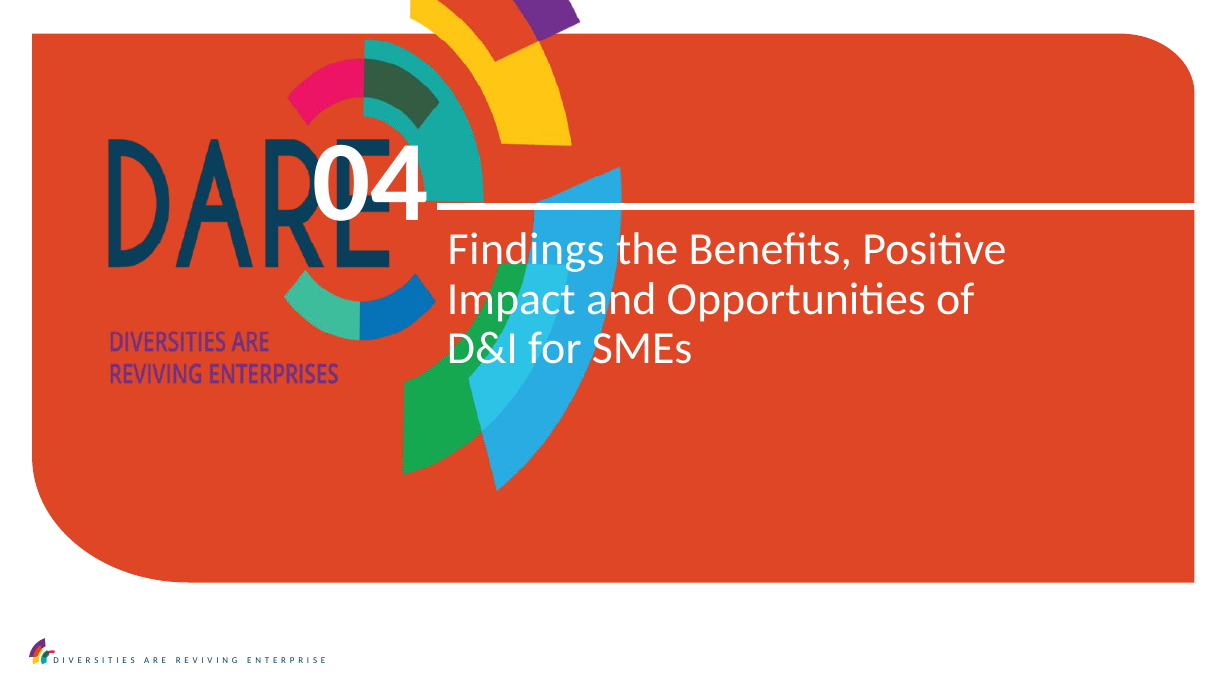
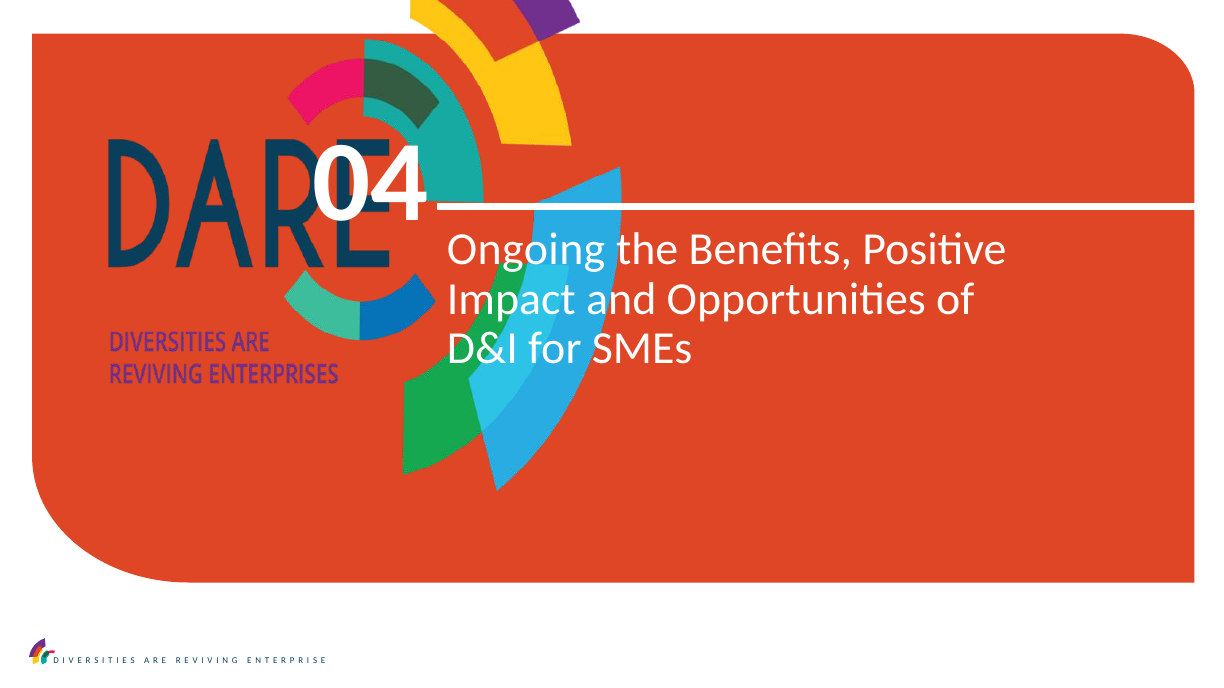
Findings: Findings -> Ongoing
